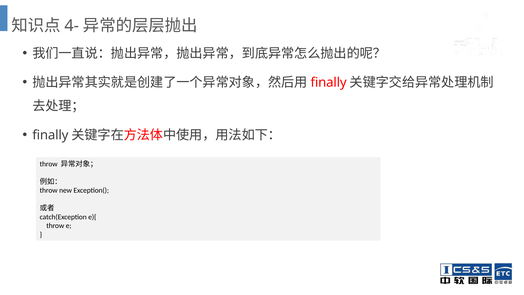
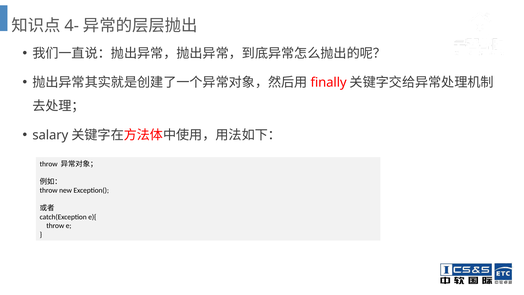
finally at (50, 135): finally -> salary
